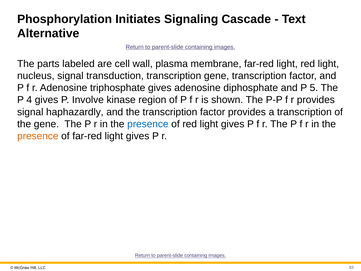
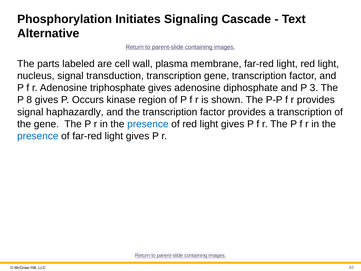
5: 5 -> 3
4: 4 -> 8
Involve: Involve -> Occurs
presence at (38, 136) colour: orange -> blue
